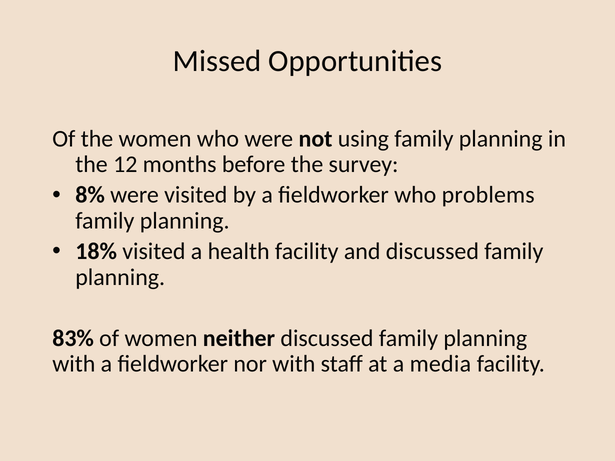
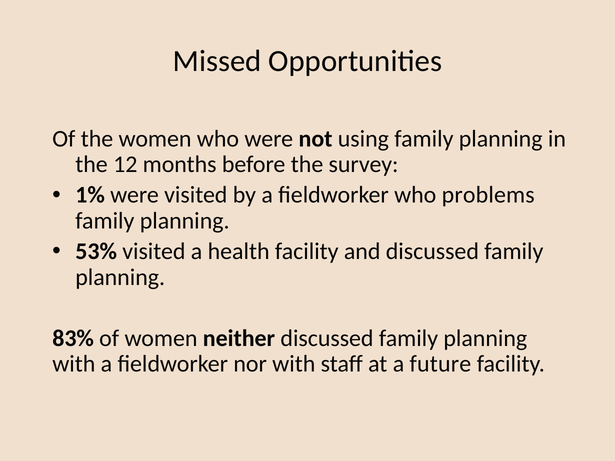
8%: 8% -> 1%
18%: 18% -> 53%
media: media -> future
